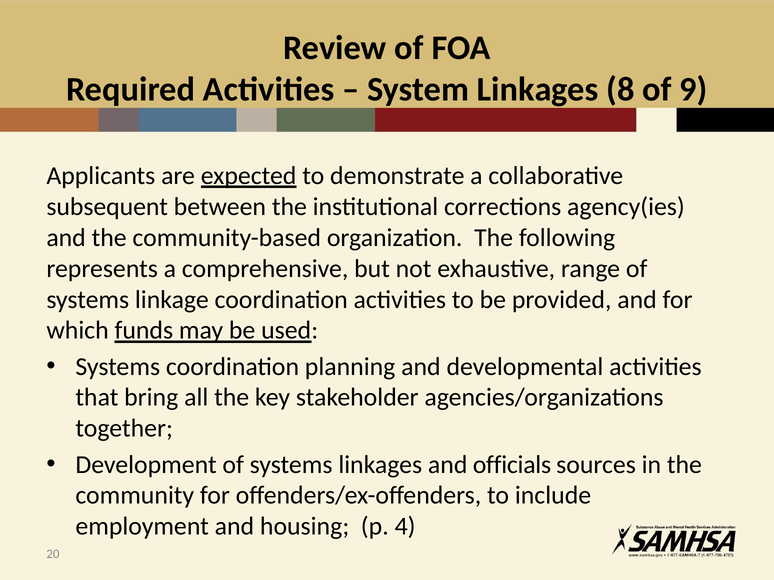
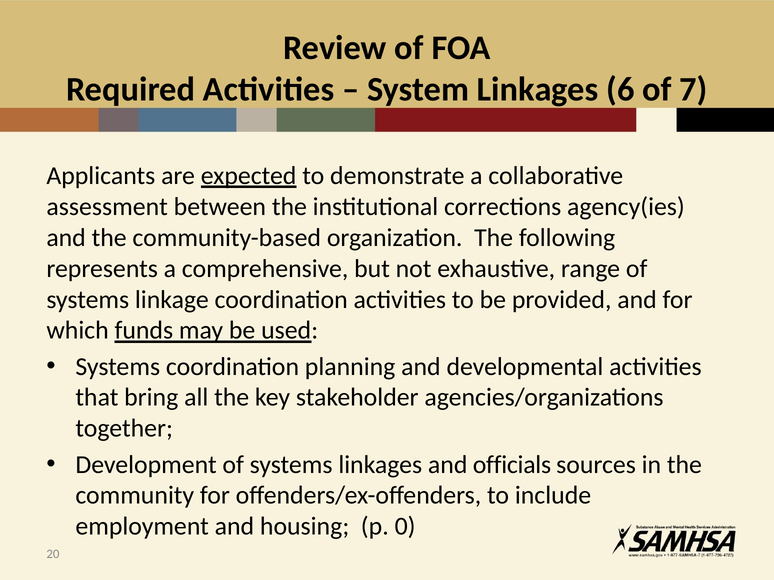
8: 8 -> 6
9: 9 -> 7
subsequent: subsequent -> assessment
4: 4 -> 0
